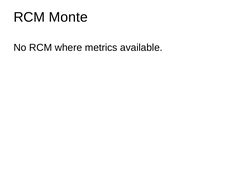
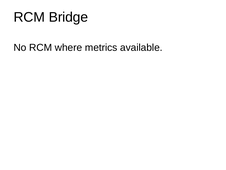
Monte: Monte -> Bridge
